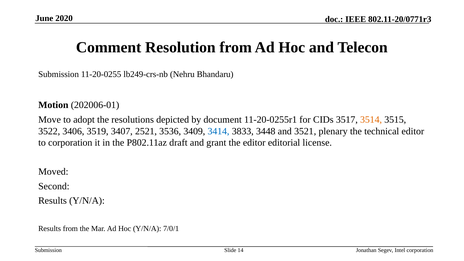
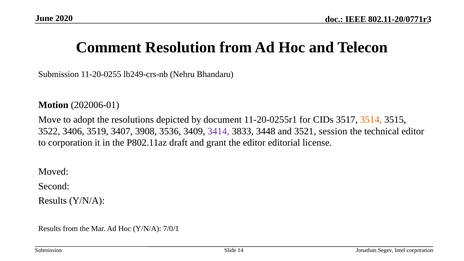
2521: 2521 -> 3908
3414 colour: blue -> purple
plenary: plenary -> session
